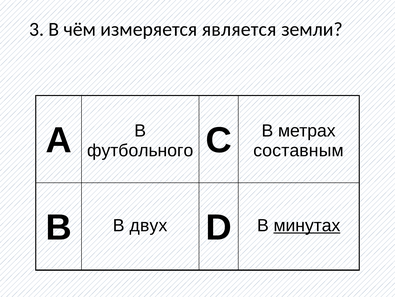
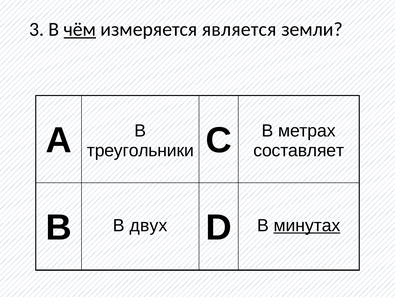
чём underline: none -> present
футбольного: футбольного -> треугольники
составным: составным -> составляет
